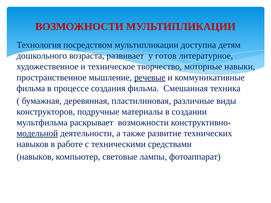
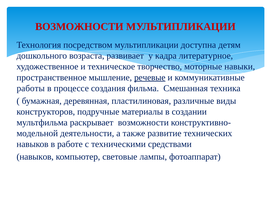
готов: готов -> кадра
фильма at (31, 88): фильма -> работы
модельной underline: present -> none
